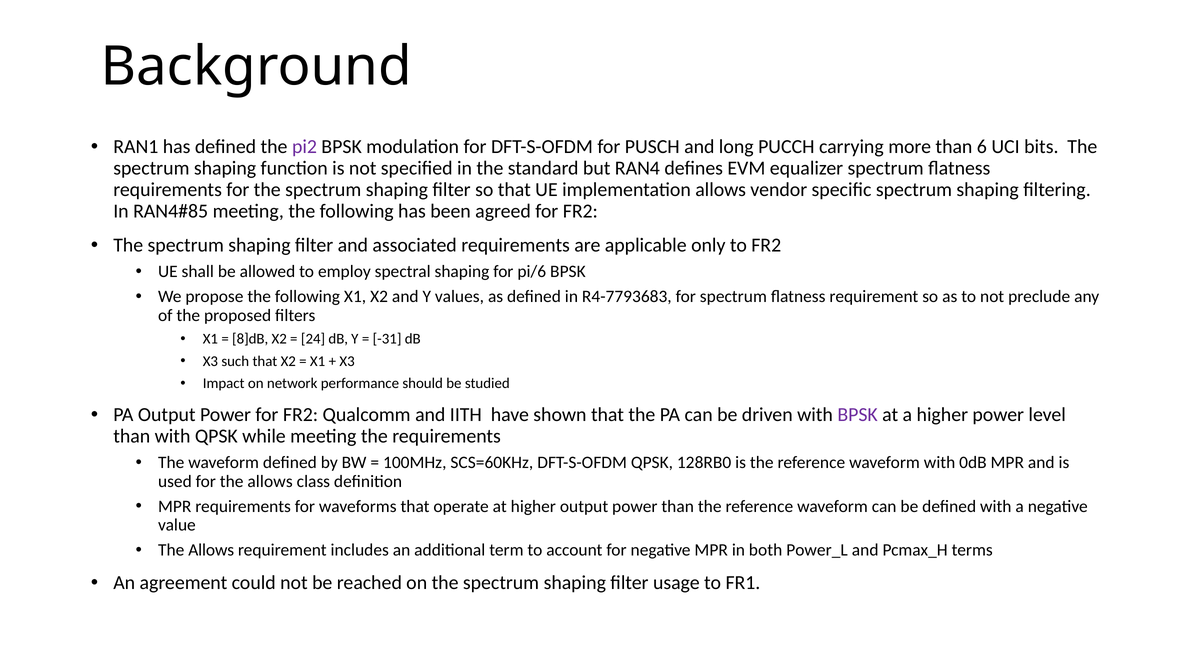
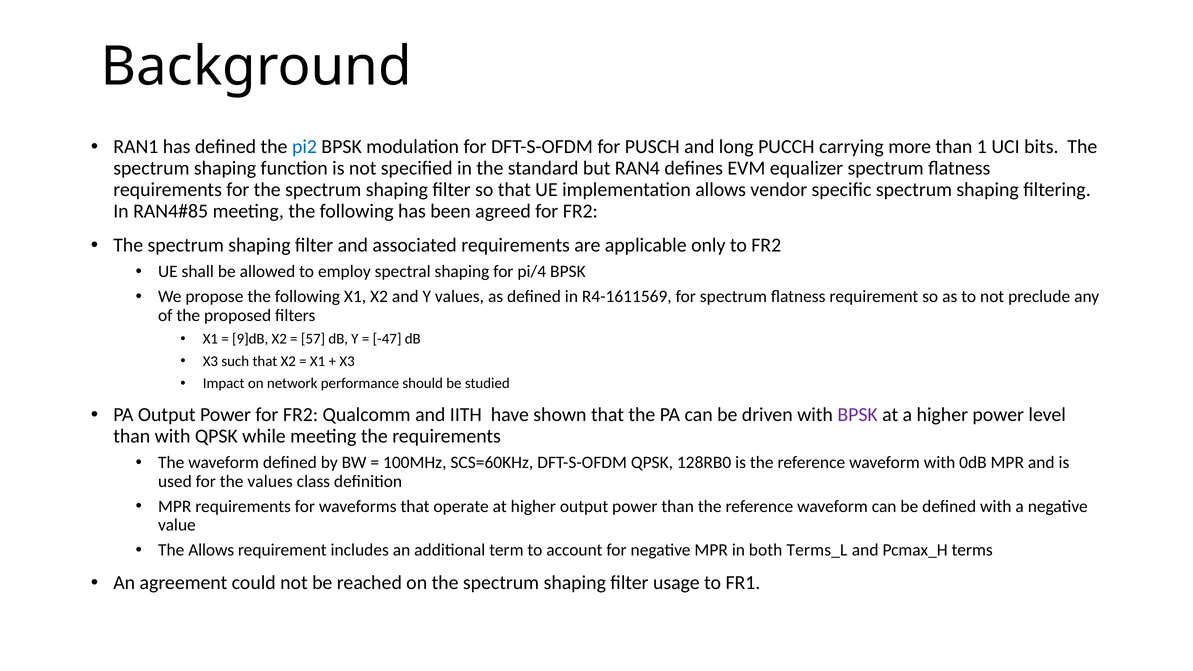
pi2 colour: purple -> blue
6: 6 -> 1
pi/6: pi/6 -> pi/4
R4-7793683: R4-7793683 -> R4-1611569
8]dB: 8]dB -> 9]dB
24: 24 -> 57
-31: -31 -> -47
for the allows: allows -> values
Power_L: Power_L -> Terms_L
